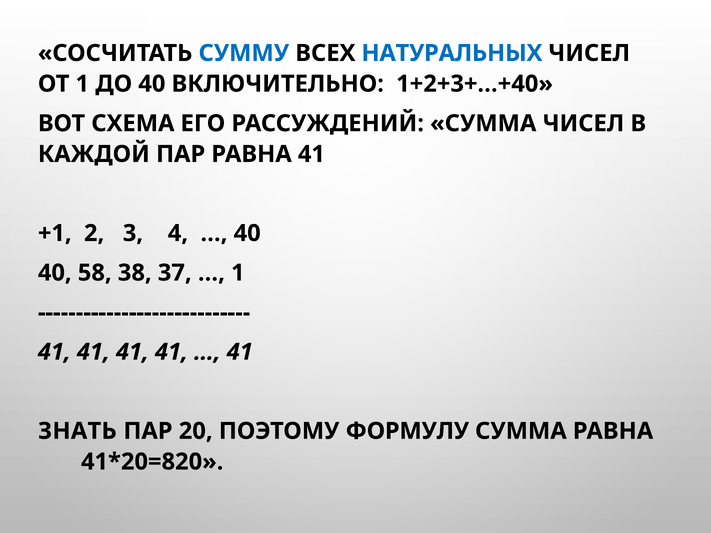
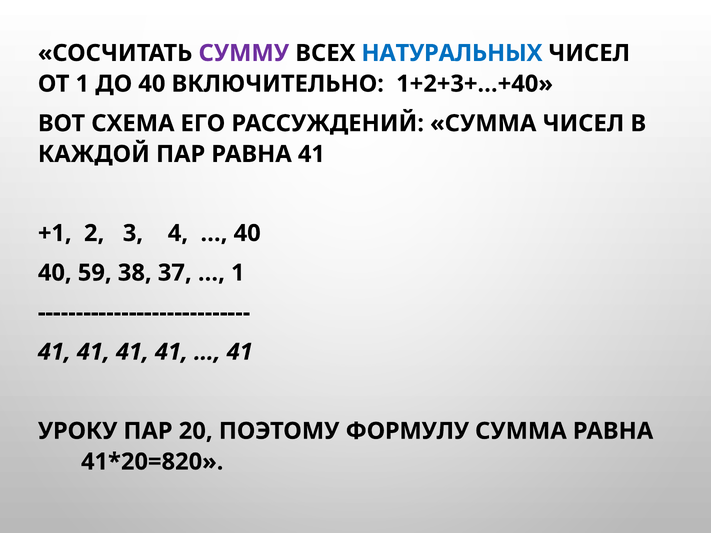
СУММУ colour: blue -> purple
58: 58 -> 59
ЗНАТЬ: ЗНАТЬ -> УРОКУ
